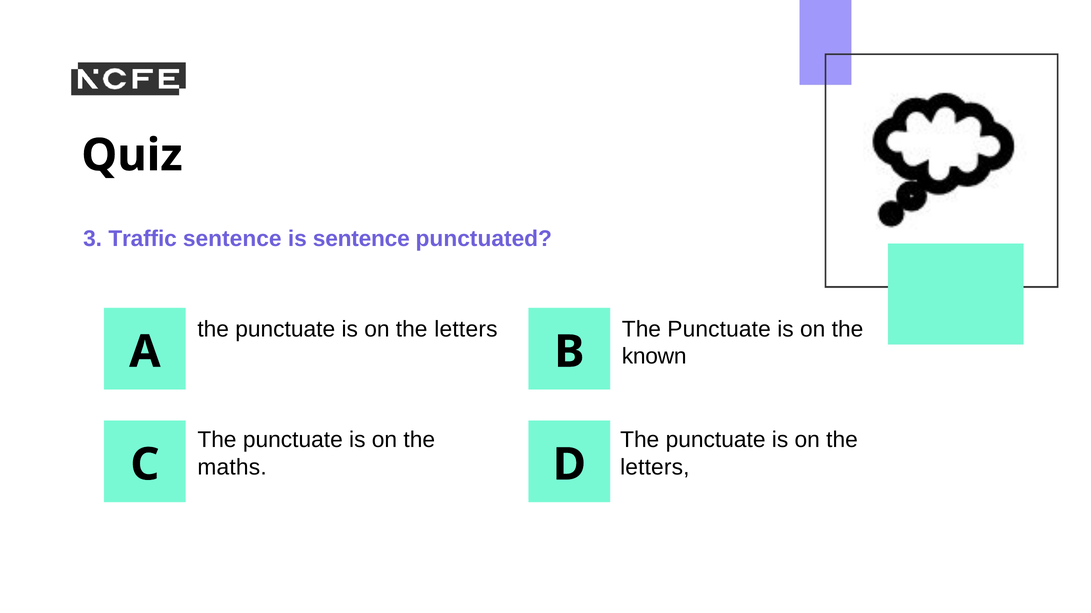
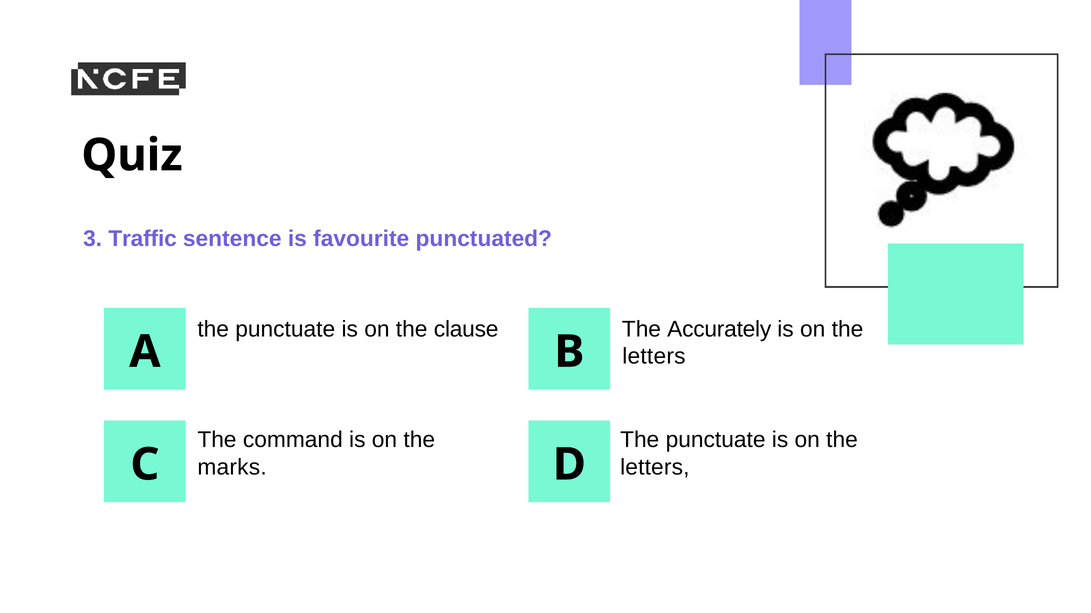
is sentence: sentence -> favourite
letters at (466, 330): letters -> clause
Punctuate at (719, 330): Punctuate -> Accurately
known at (654, 357): known -> letters
punctuate at (293, 440): punctuate -> command
maths: maths -> marks
